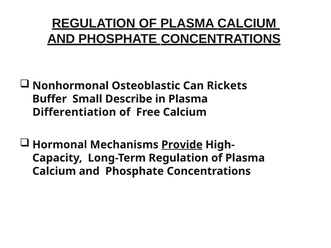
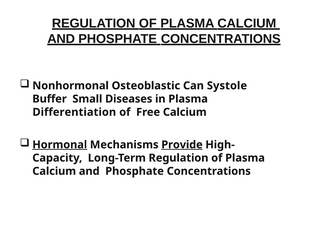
Rickets: Rickets -> Systole
Describe: Describe -> Diseases
Hormonal underline: none -> present
